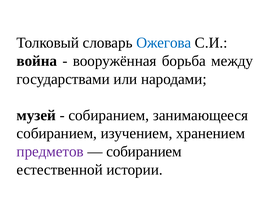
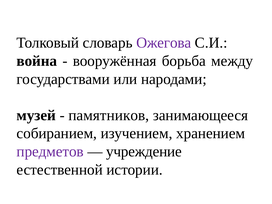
Ожегова colour: blue -> purple
собиранием at (109, 115): собиранием -> памятников
собиранием at (144, 152): собиранием -> учреждение
